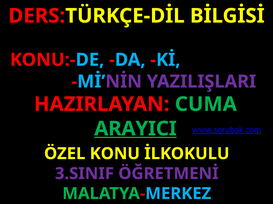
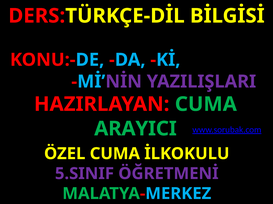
ARAYICI underline: present -> none
ÖZEL KONU: KONU -> CUMA
3.SINIF: 3.SINIF -> 5.SINIF
